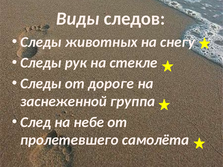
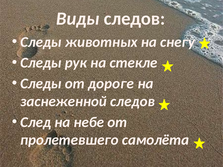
заснеженной группа: группа -> следов
